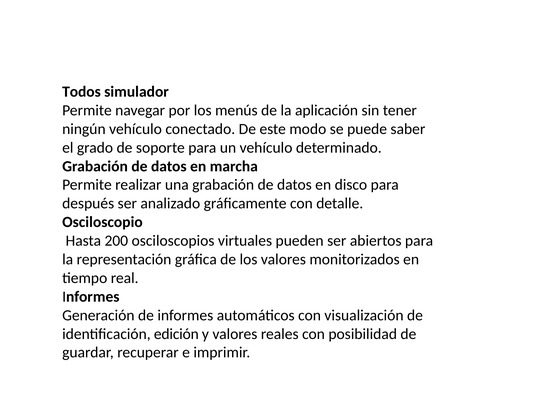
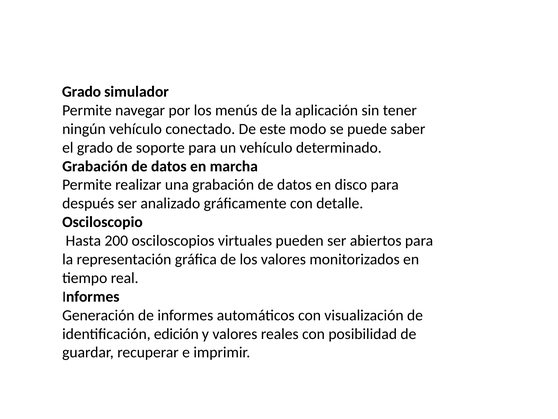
Todos at (81, 92): Todos -> Grado
